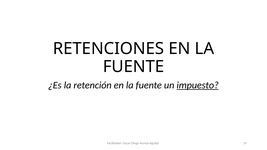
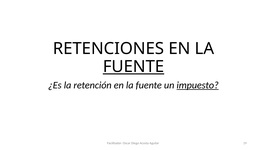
FUENTE at (133, 67) underline: none -> present
